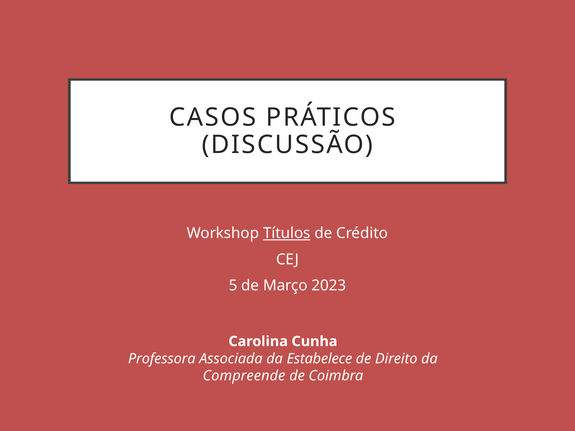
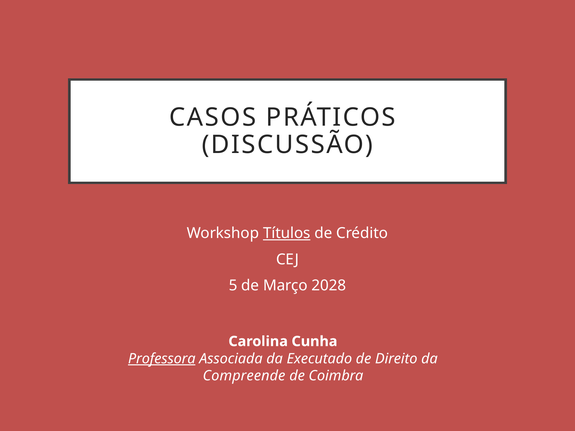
2023: 2023 -> 2028
Professora underline: none -> present
Estabelece: Estabelece -> Executado
